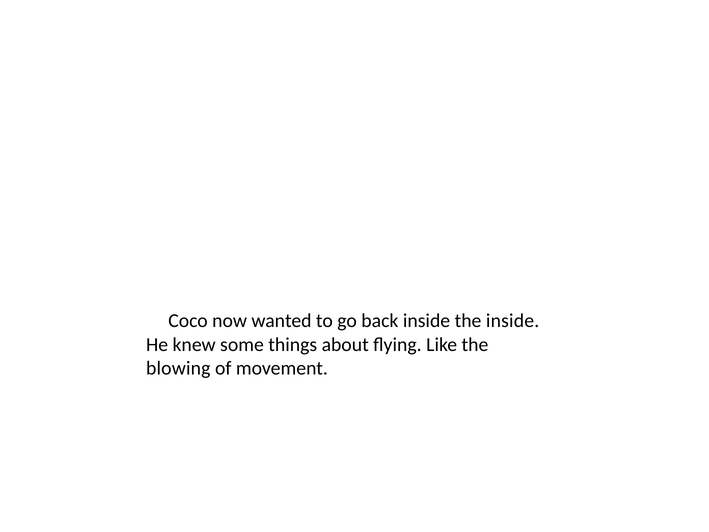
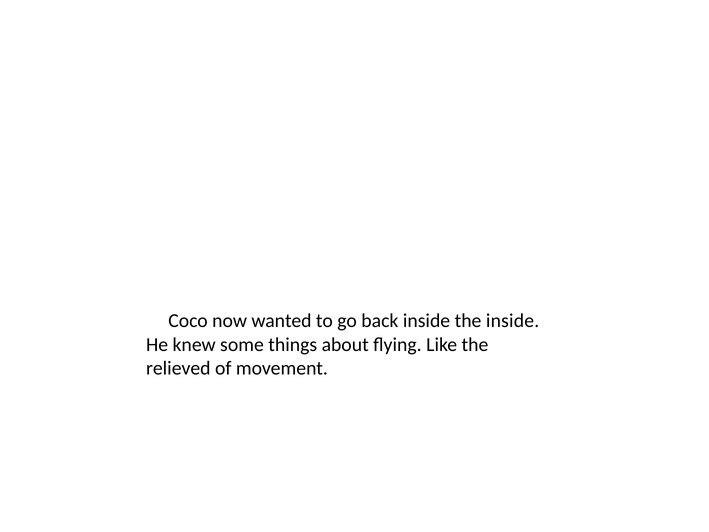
blowing: blowing -> relieved
